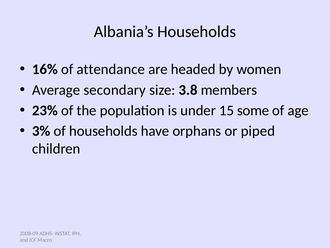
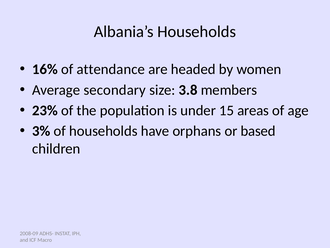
some: some -> areas
piped: piped -> based
